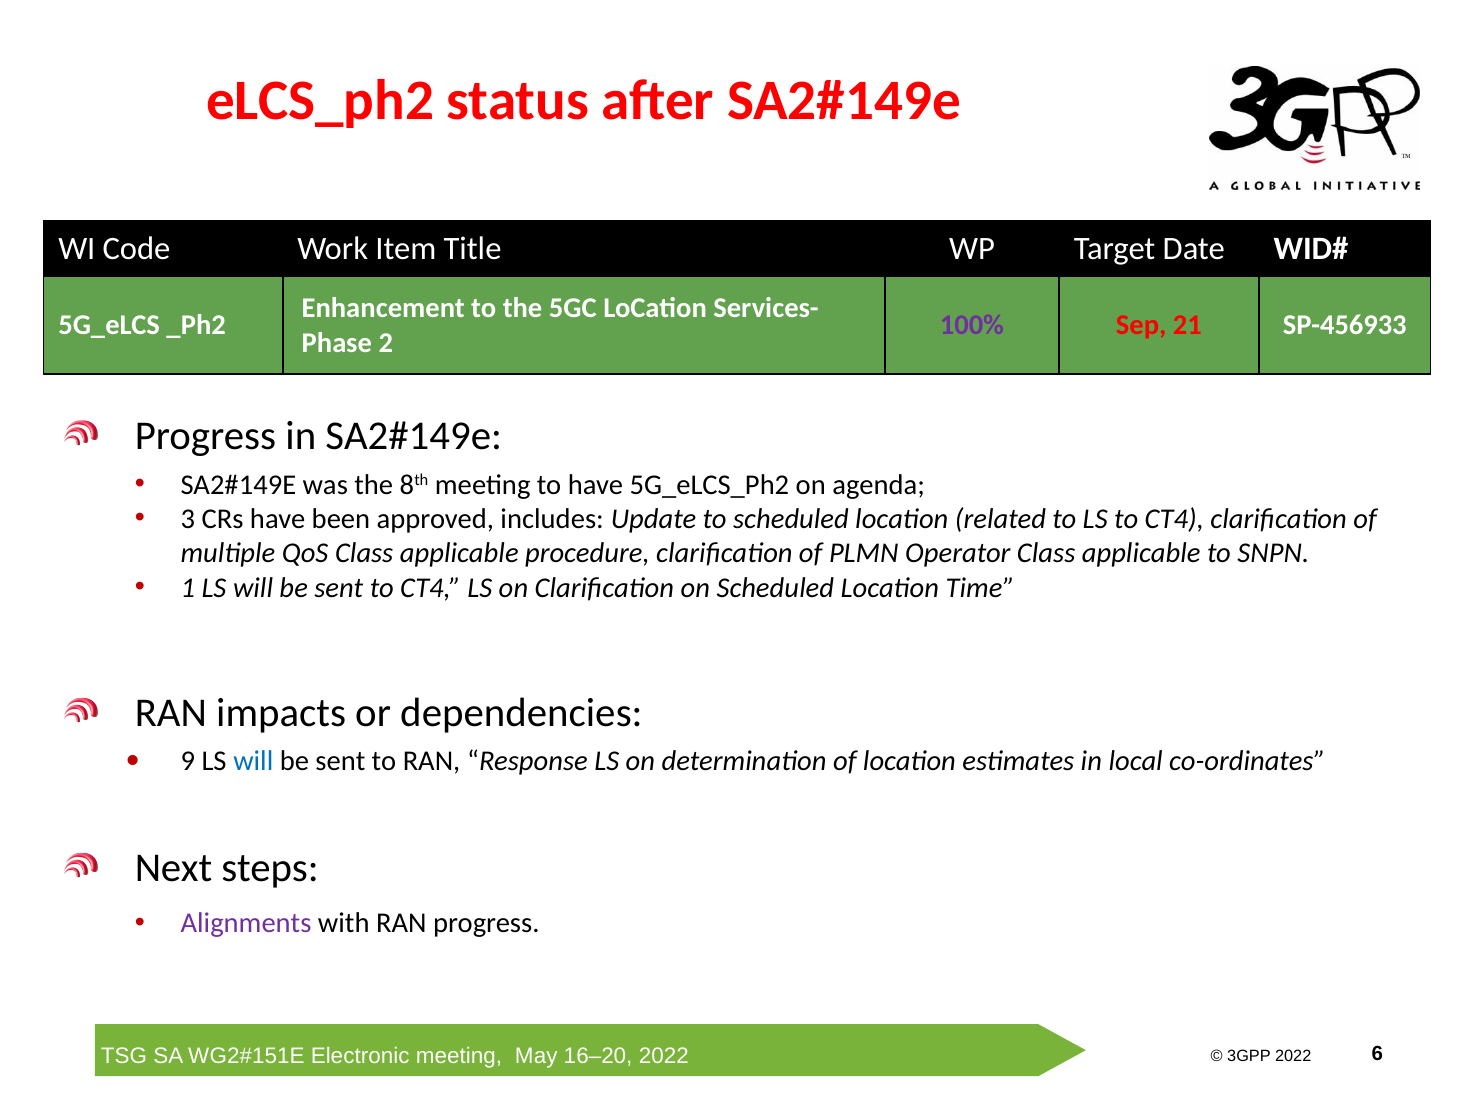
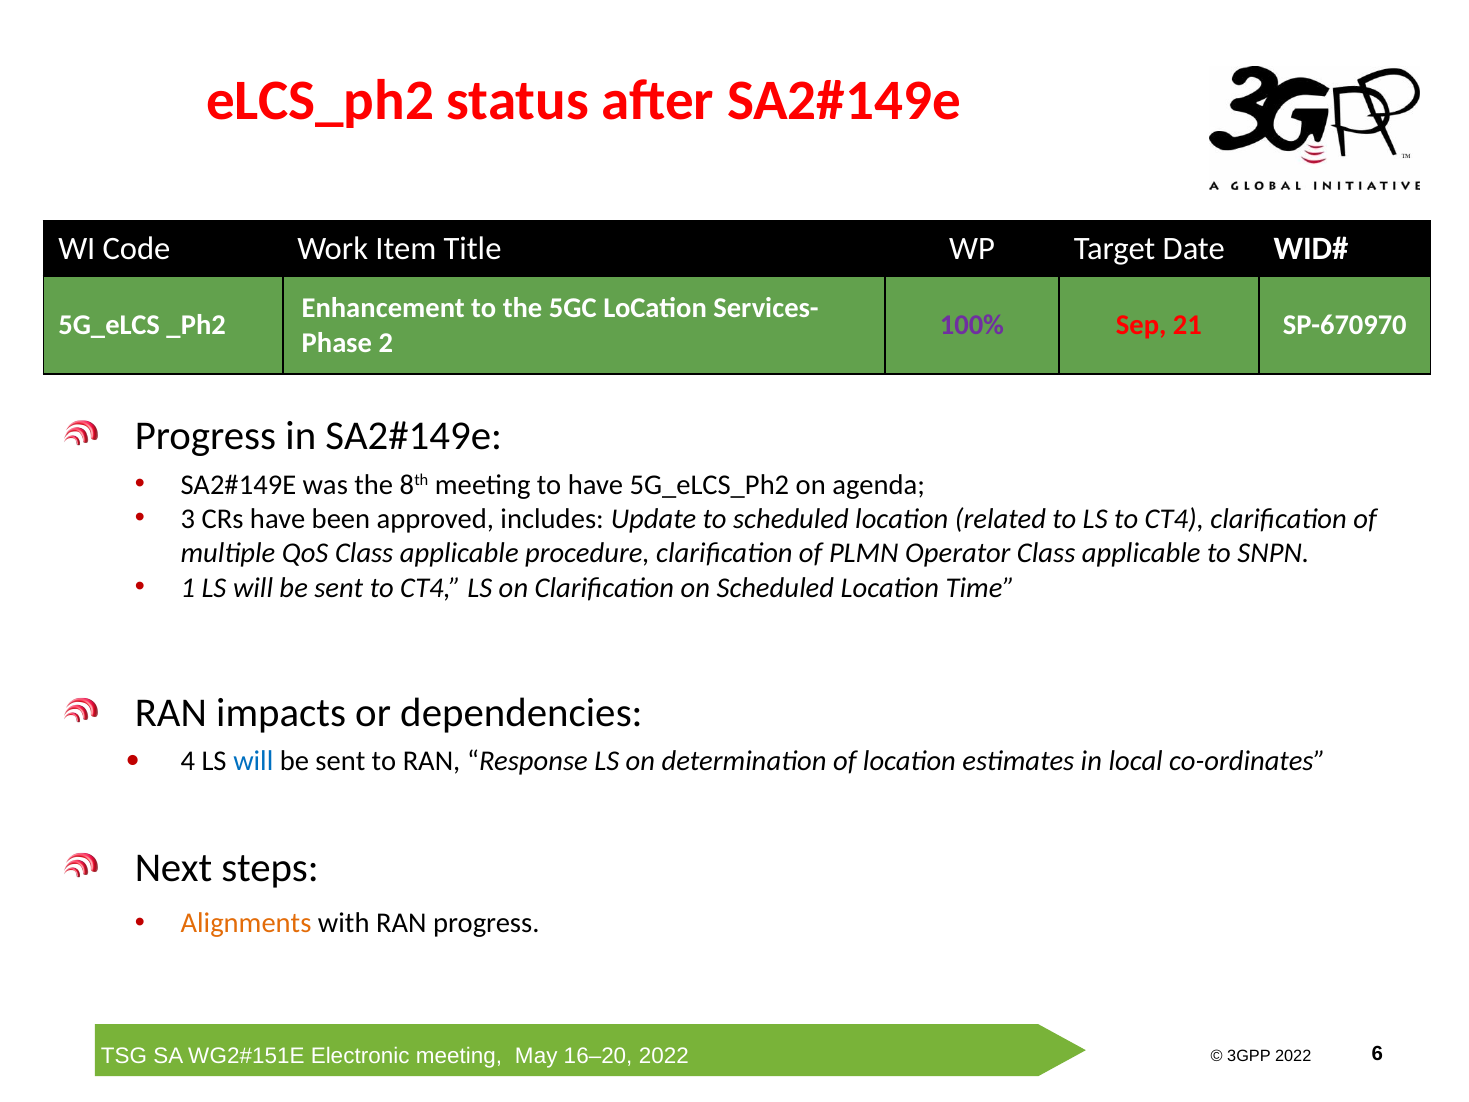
SP-456933: SP-456933 -> SP-670970
9: 9 -> 4
Alignments colour: purple -> orange
